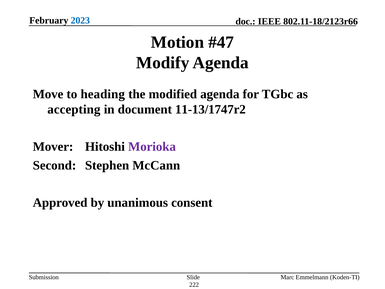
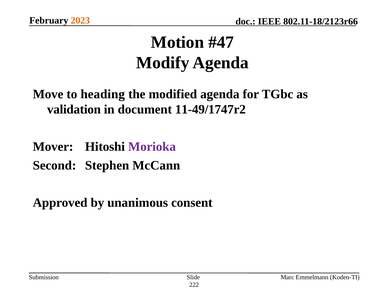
2023 colour: blue -> orange
accepting: accepting -> validation
11-13/1747r2: 11-13/1747r2 -> 11-49/1747r2
